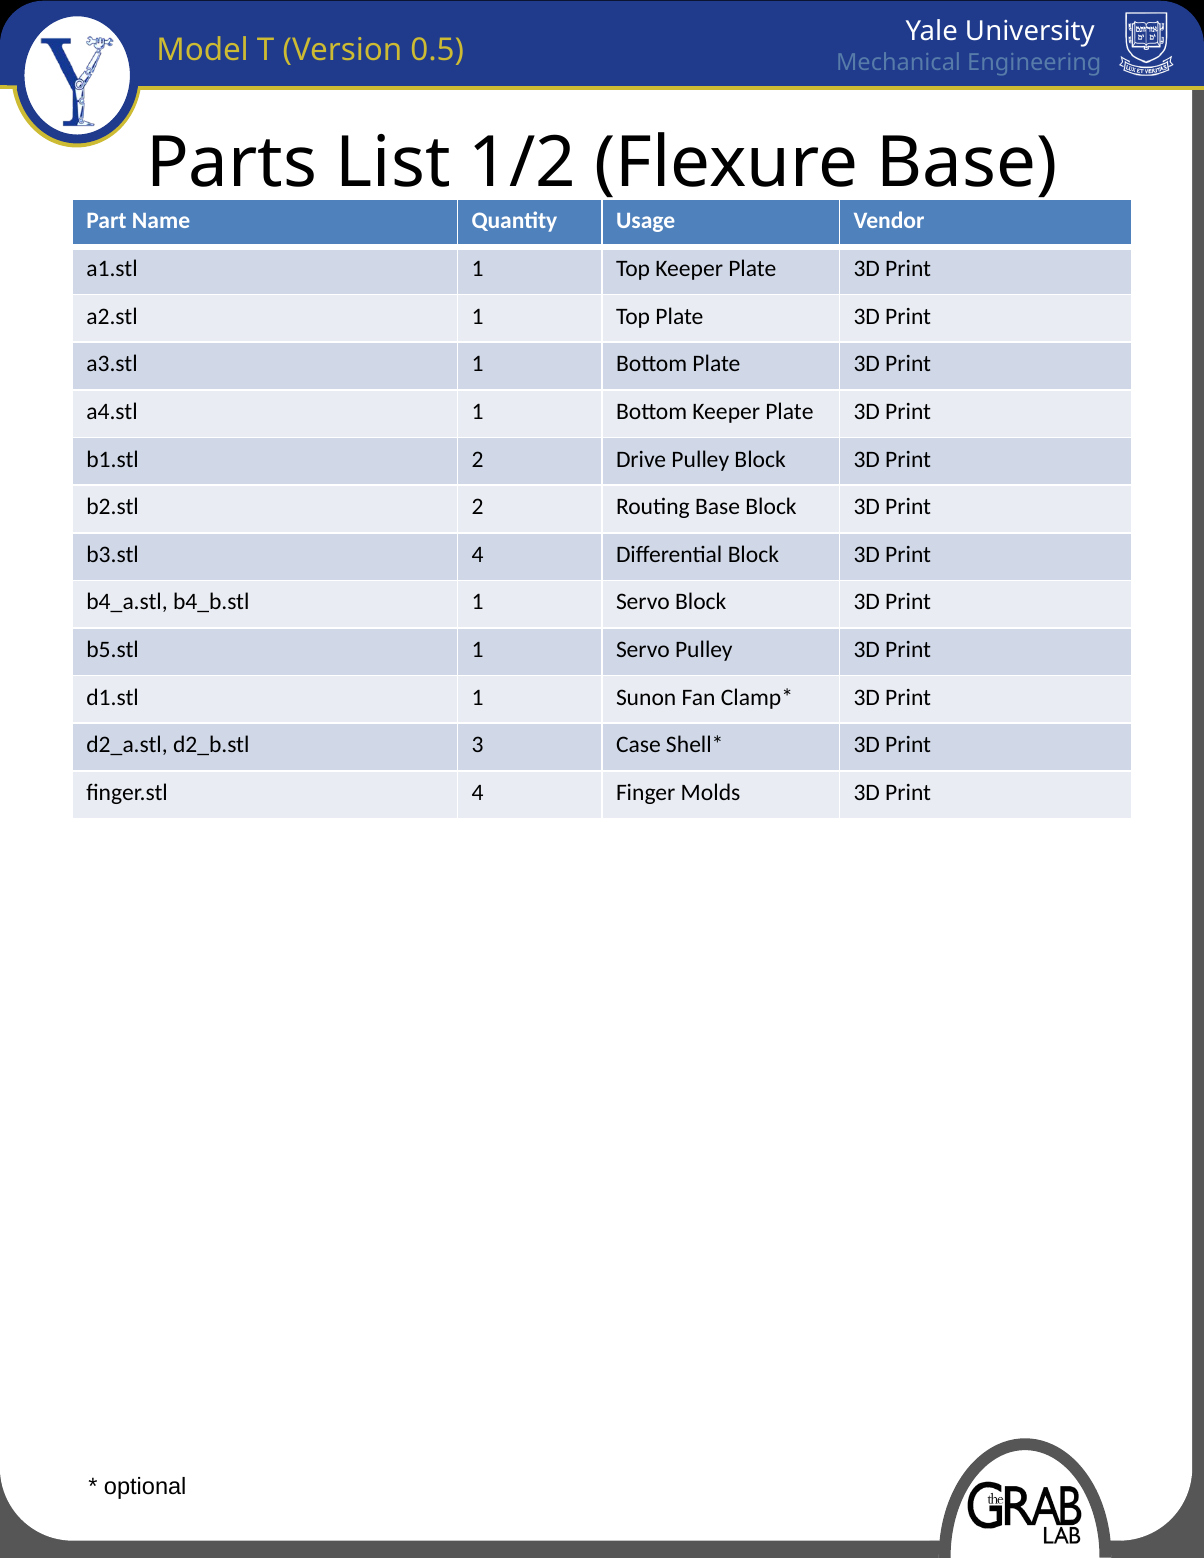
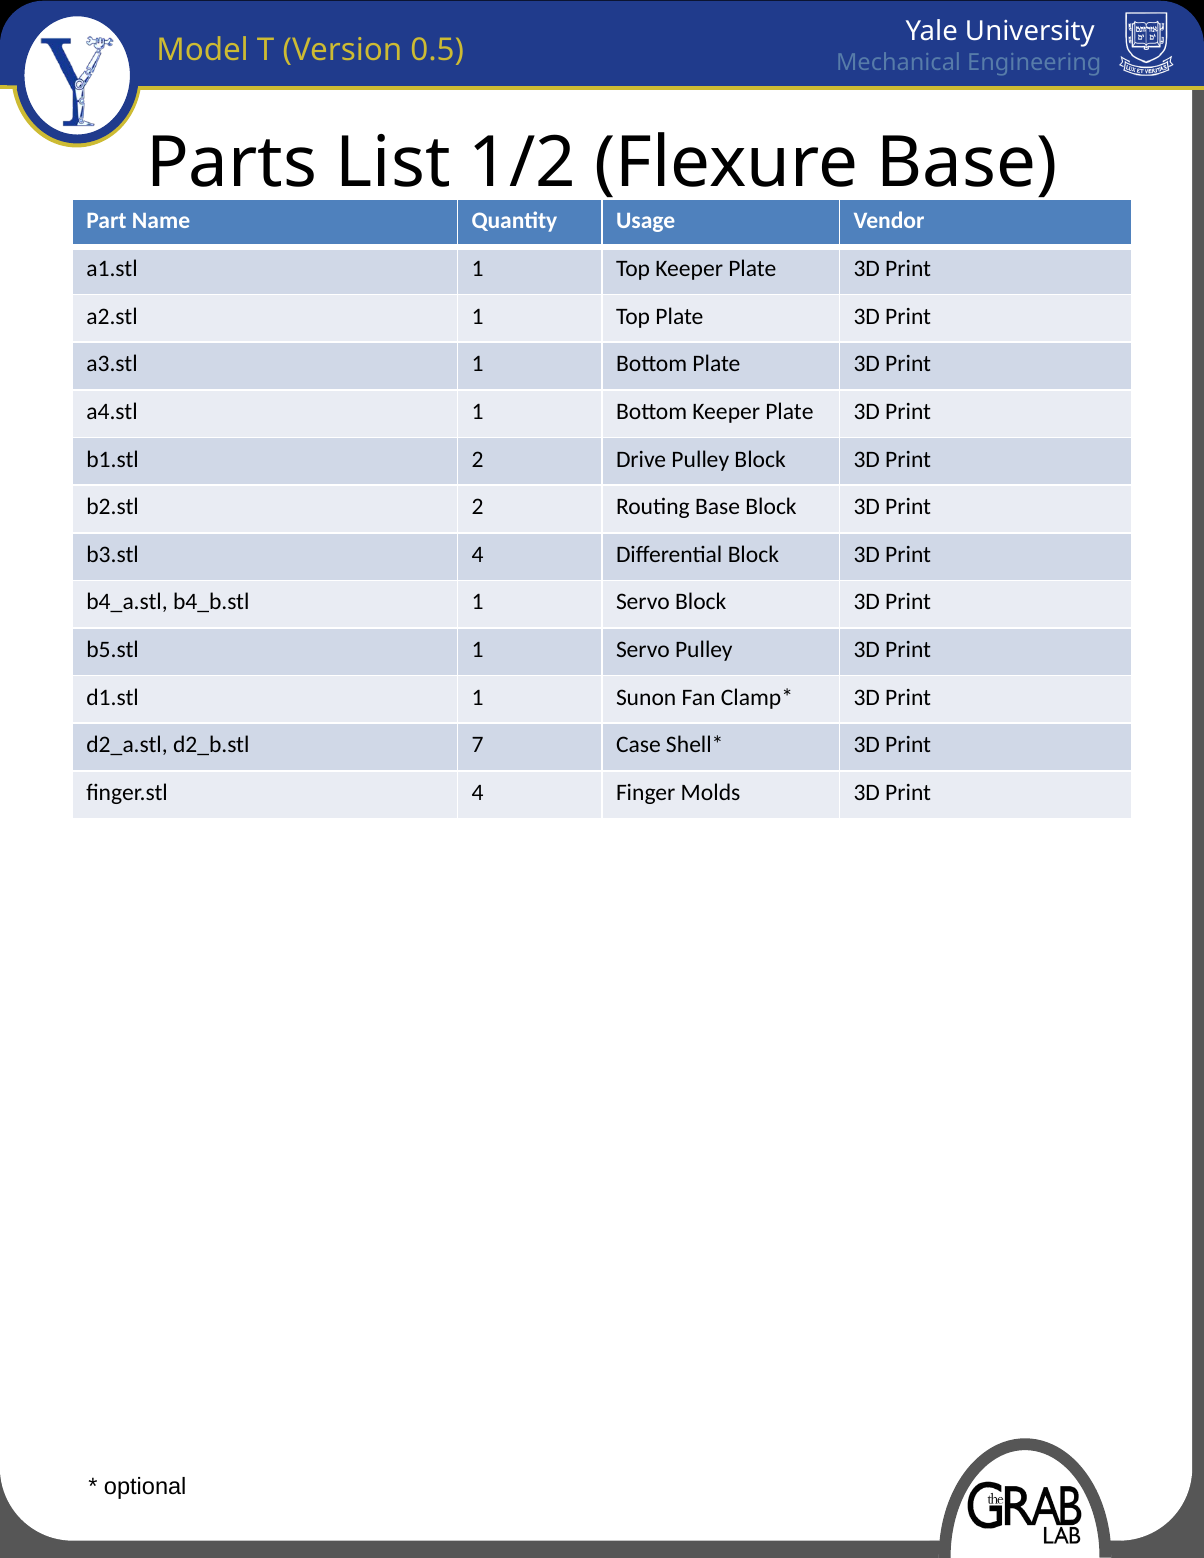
3: 3 -> 7
